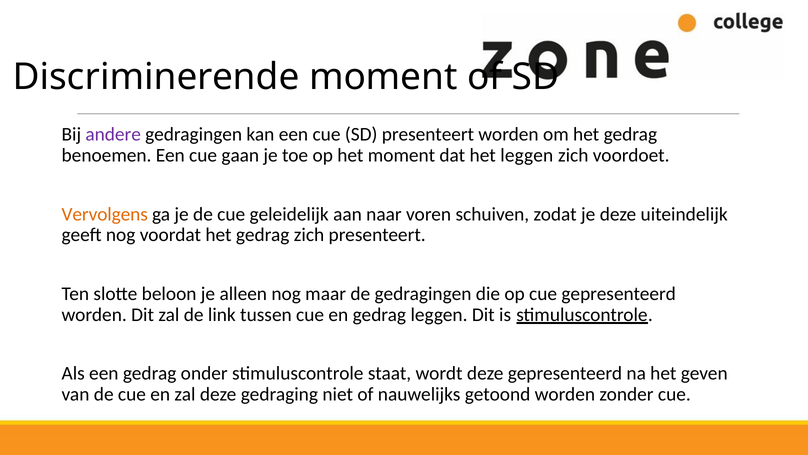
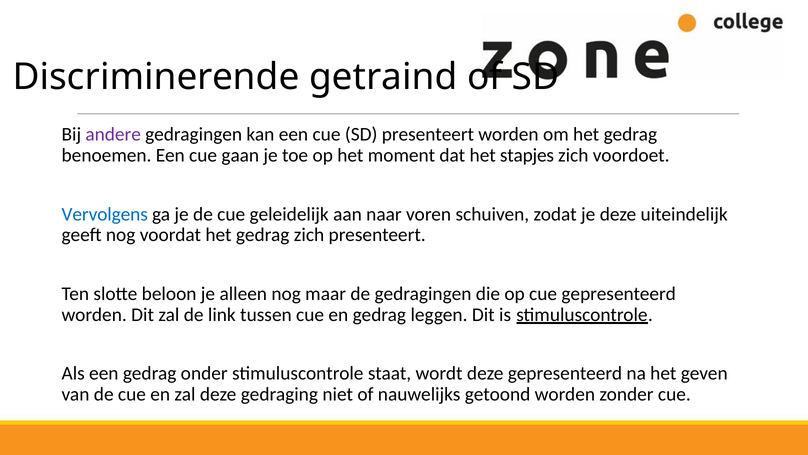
Discriminerende moment: moment -> getraind
het leggen: leggen -> stapjes
Vervolgens colour: orange -> blue
